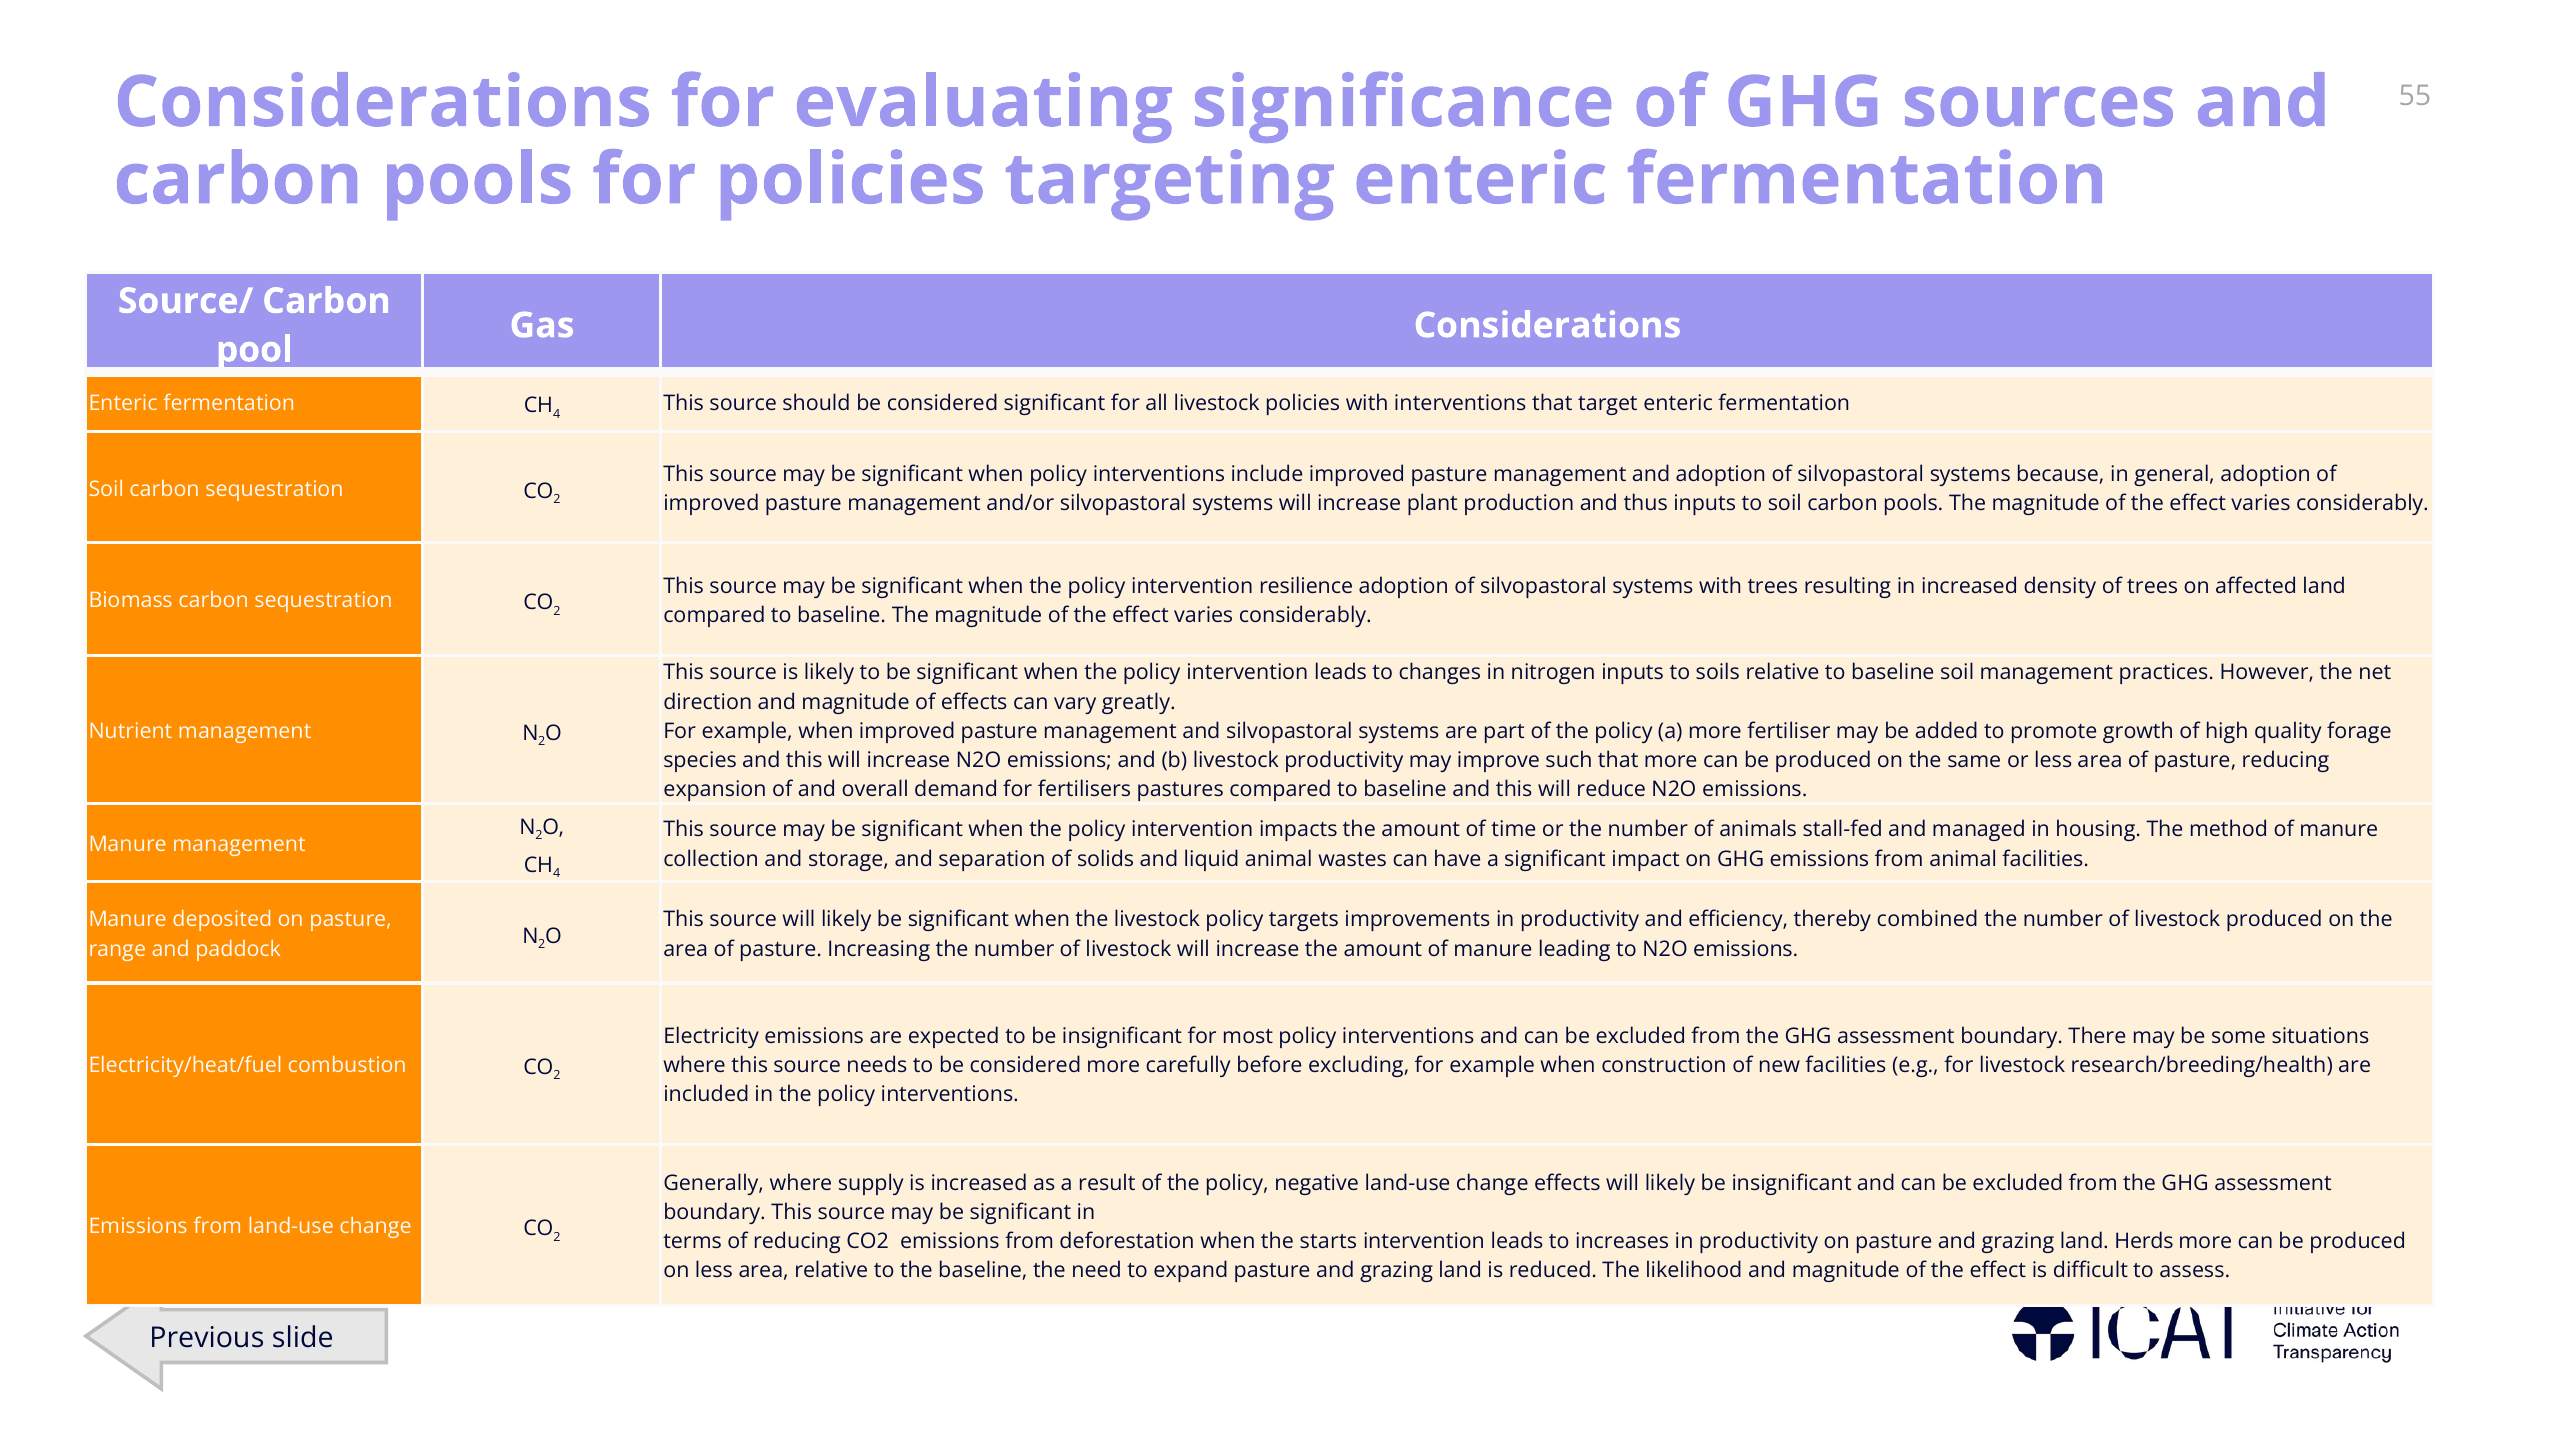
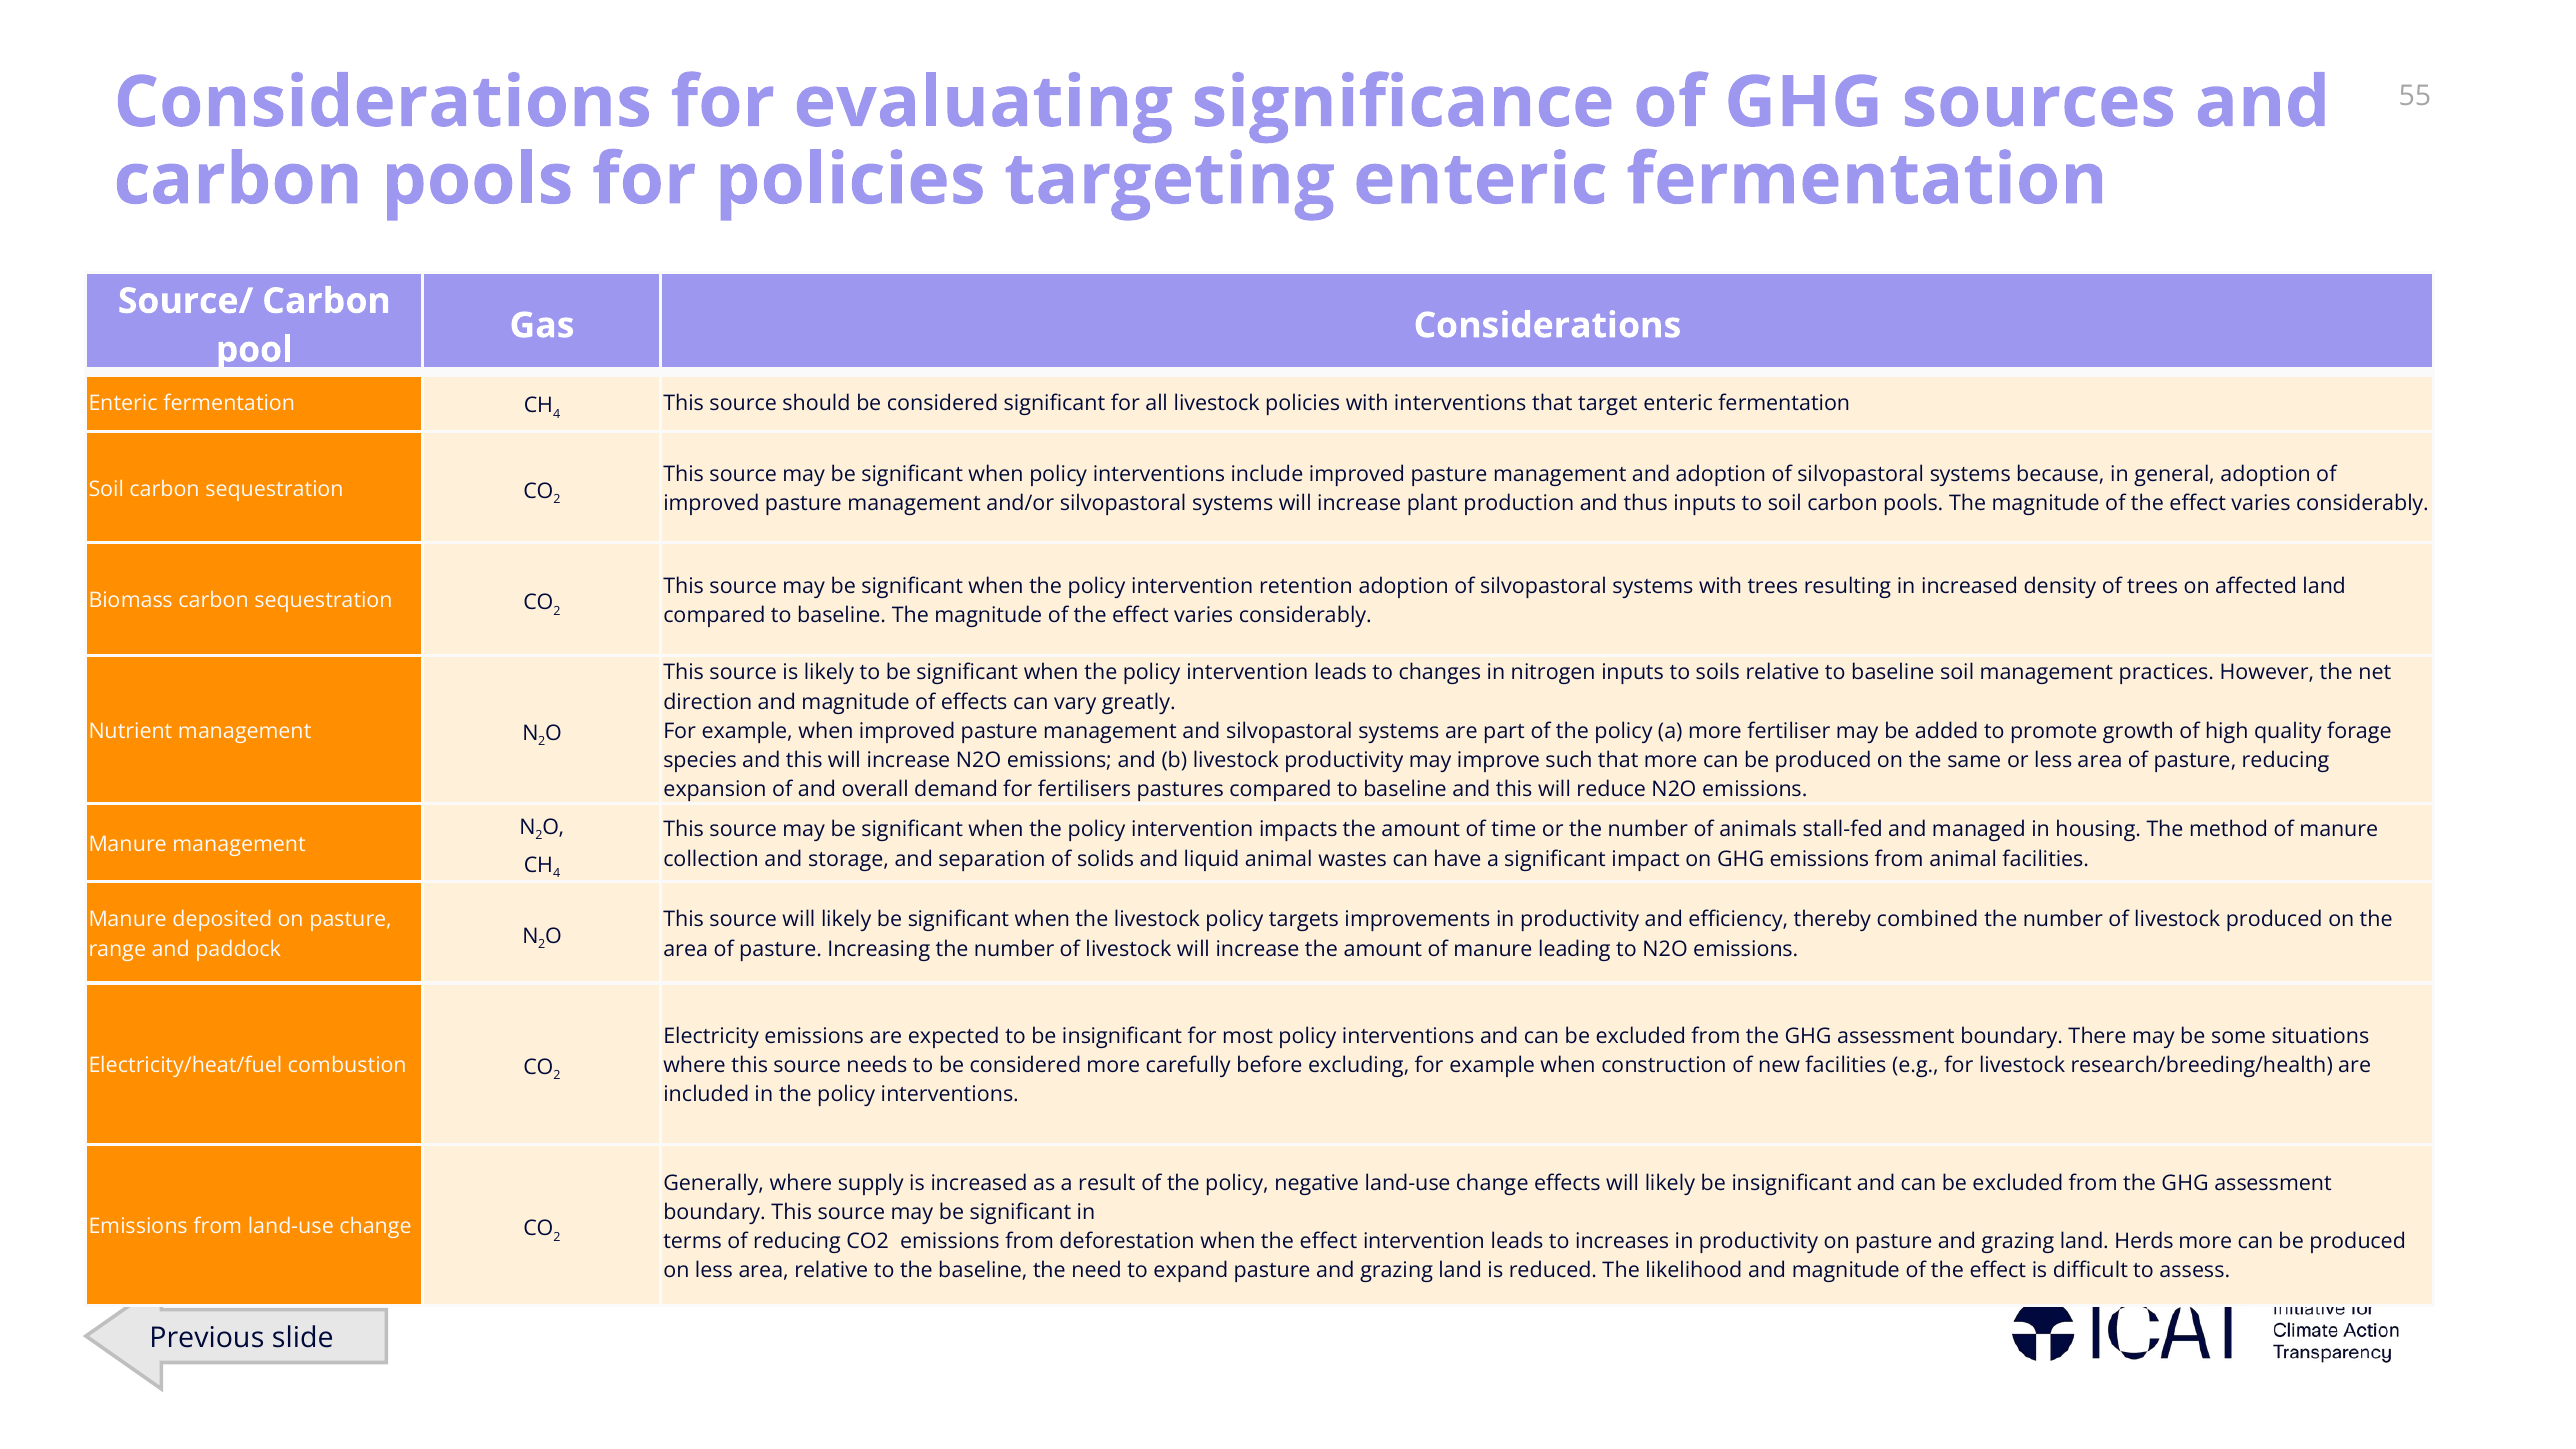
resilience: resilience -> retention
when the starts: starts -> effect
